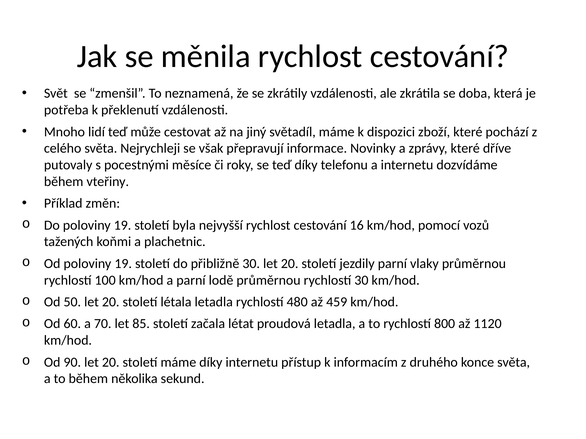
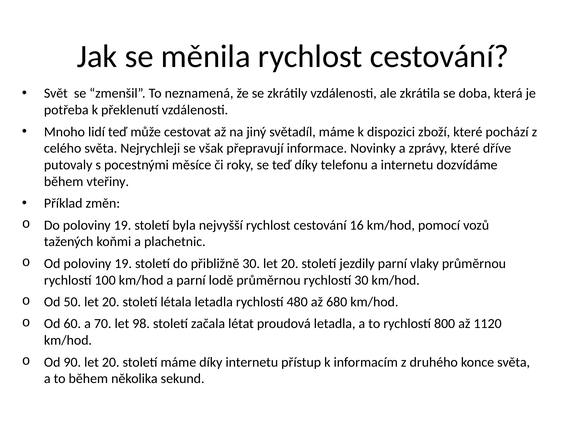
459: 459 -> 680
85: 85 -> 98
